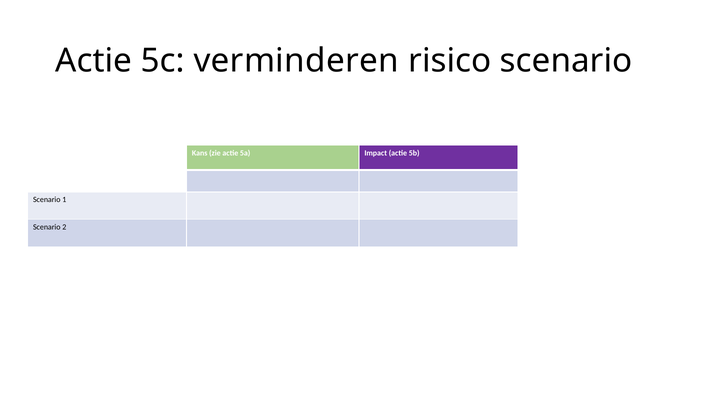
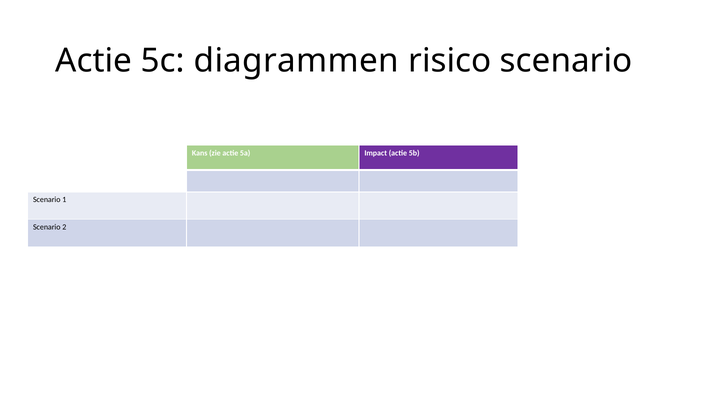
verminderen: verminderen -> diagrammen
